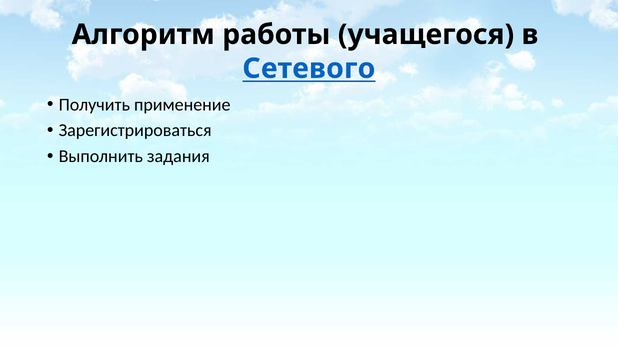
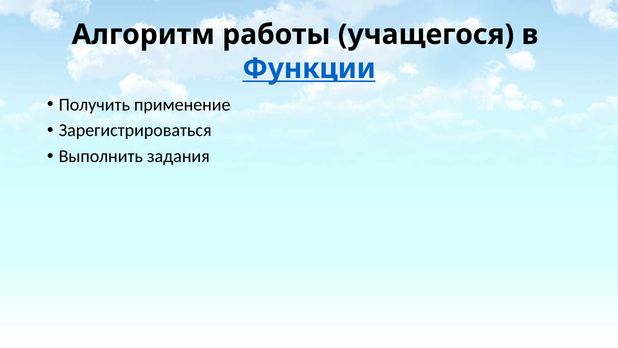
Сетевого: Сетевого -> Функции
